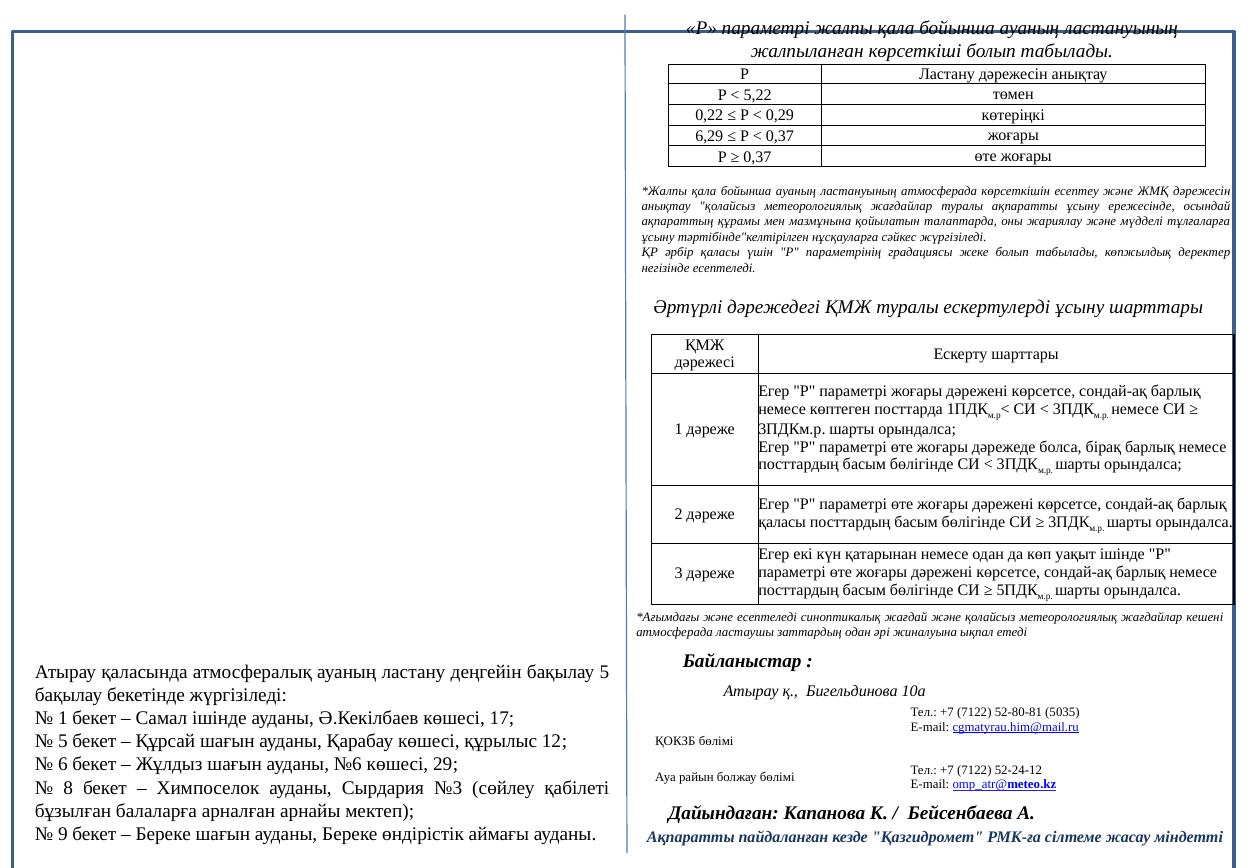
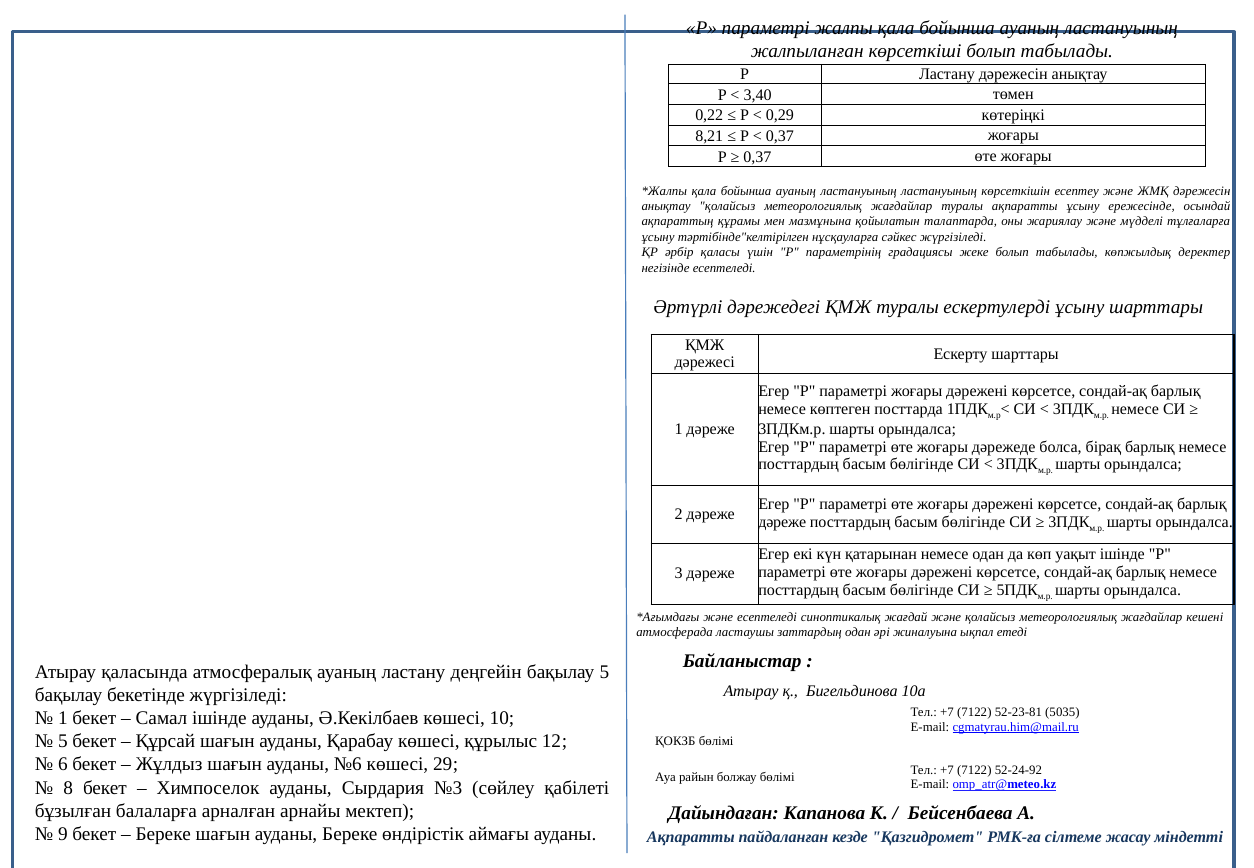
5,22: 5,22 -> 3,40
6,29: 6,29 -> 8,21
ластануының атмосферада: атмосферада -> ластануының
қаласы at (782, 522): қаласы -> дәреже
52-80-81: 52-80-81 -> 52-23-81
17: 17 -> 10
52-24-12: 52-24-12 -> 52-24-92
